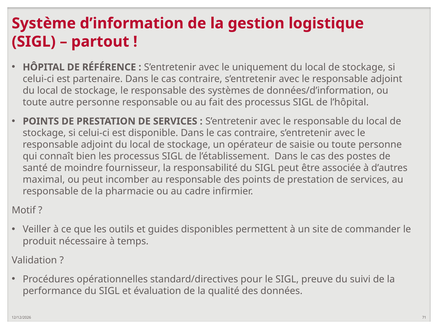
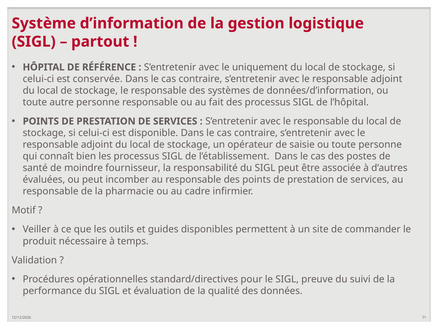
partenaire: partenaire -> conservée
maximal: maximal -> évaluées
